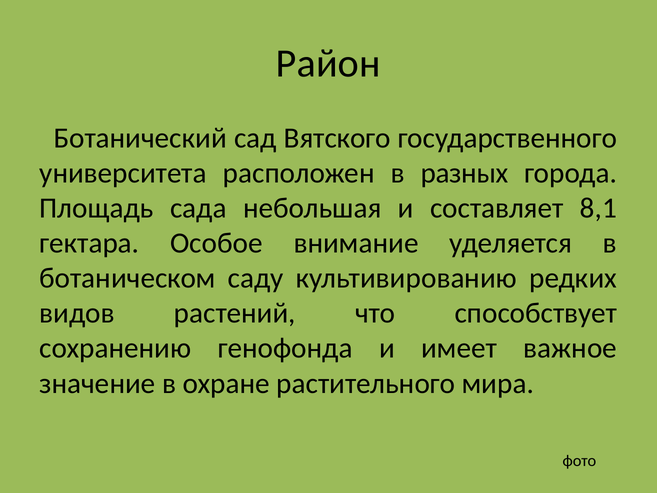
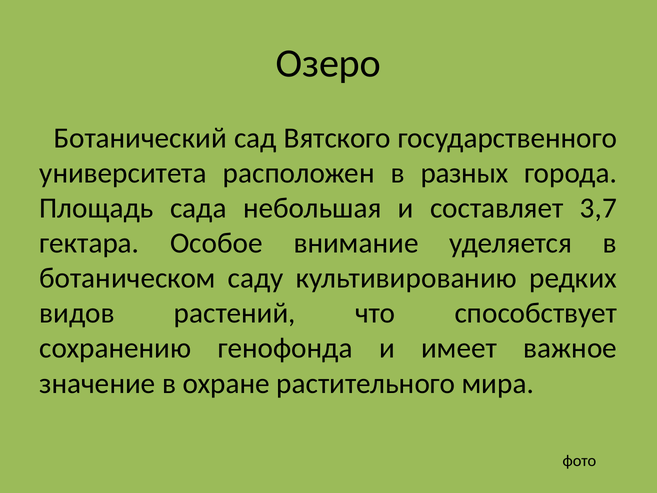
Район: Район -> Озеро
8,1: 8,1 -> 3,7
